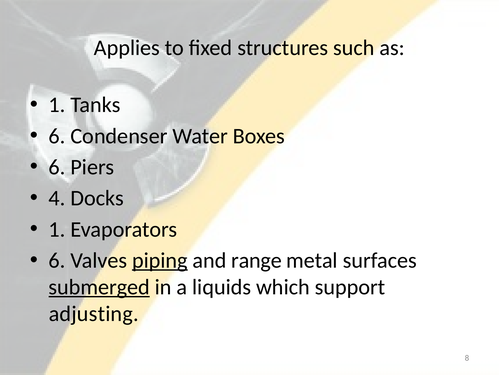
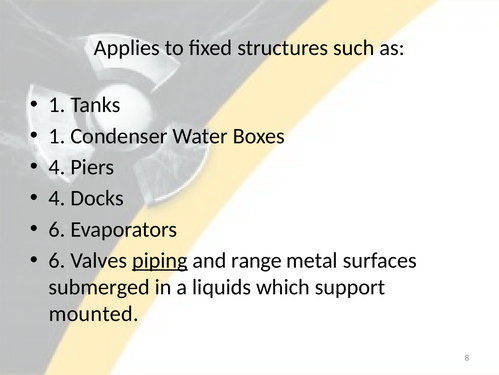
6 at (57, 136): 6 -> 1
6 at (57, 167): 6 -> 4
1 at (57, 229): 1 -> 6
submerged underline: present -> none
adjusting: adjusting -> mounted
